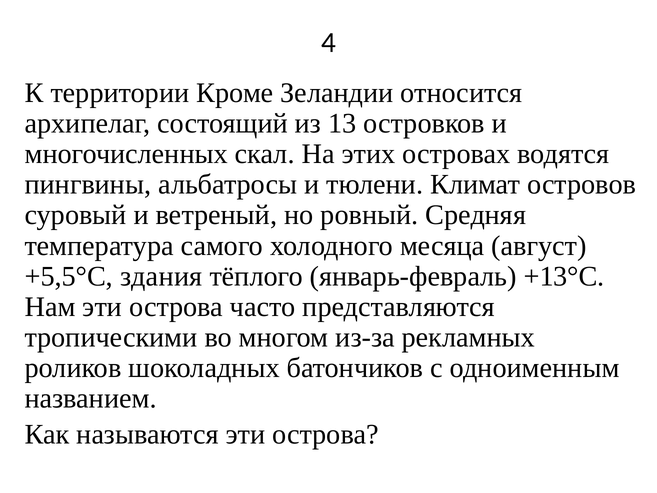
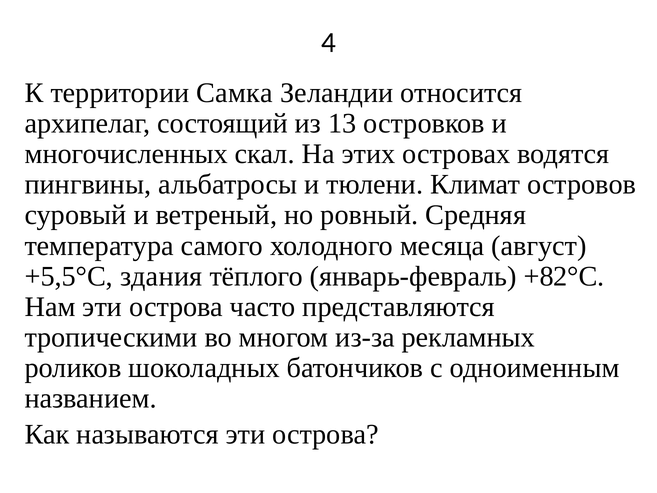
Кроме: Кроме -> Самка
+13°C: +13°C -> +82°C
